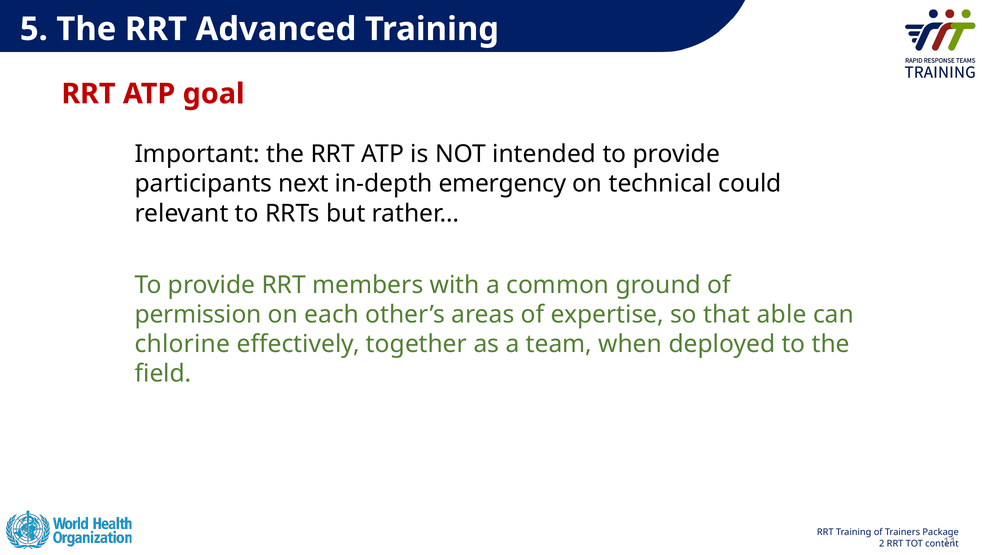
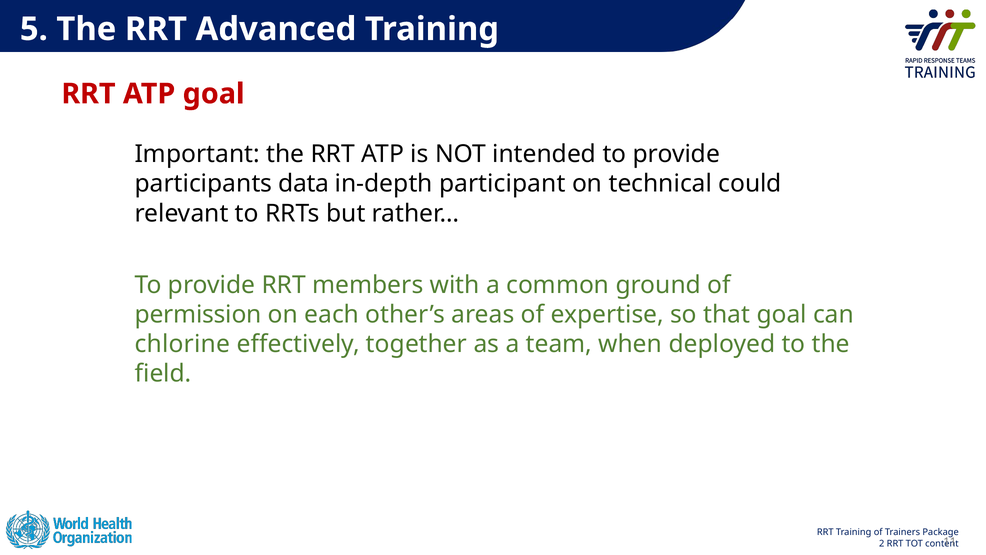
next: next -> data
emergency: emergency -> participant
that able: able -> goal
